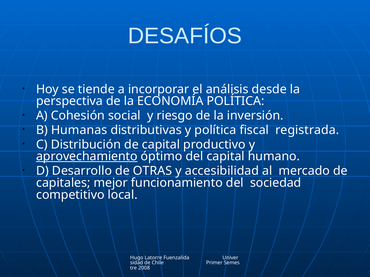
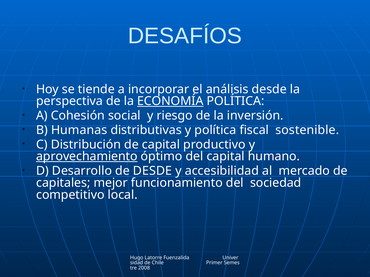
ECONOMÍA underline: none -> present
registrada: registrada -> sostenible
de OTRAS: OTRAS -> DESDE
